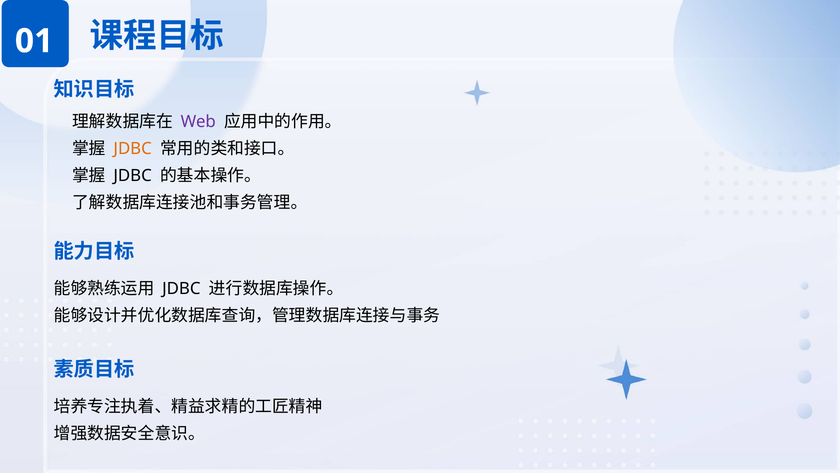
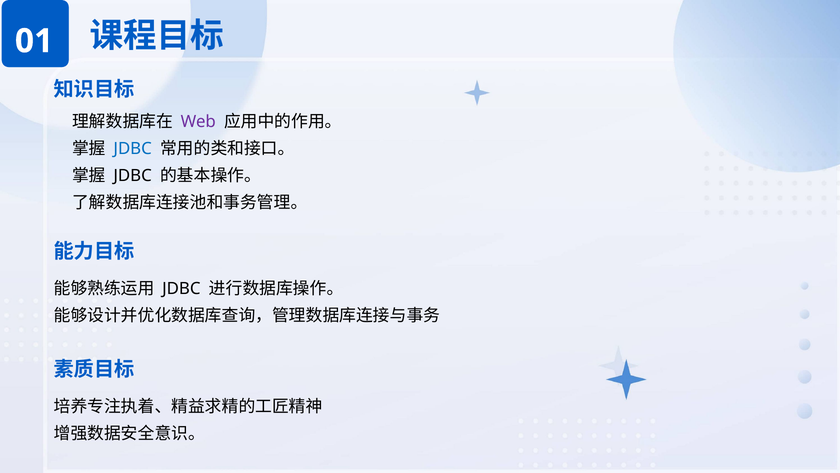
JDBC at (133, 148) colour: orange -> blue
